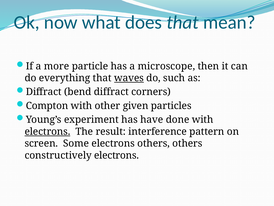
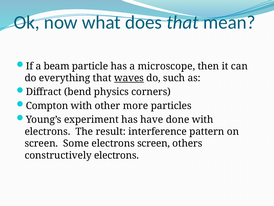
more: more -> beam
bend diffract: diffract -> physics
given: given -> more
electrons at (47, 131) underline: present -> none
electrons others: others -> screen
